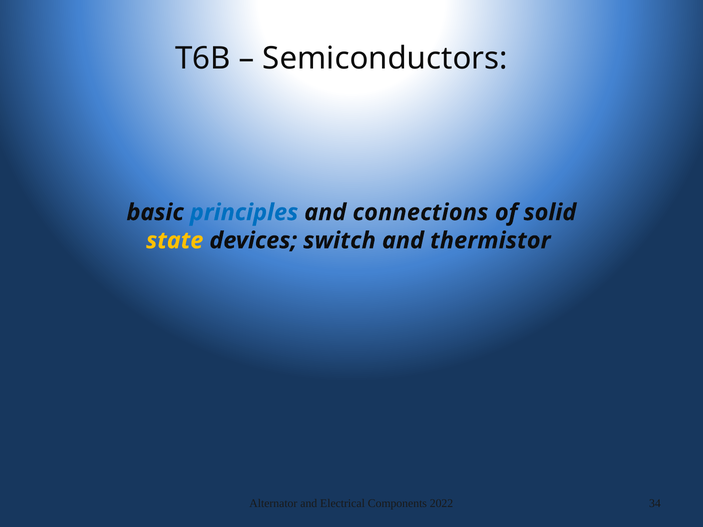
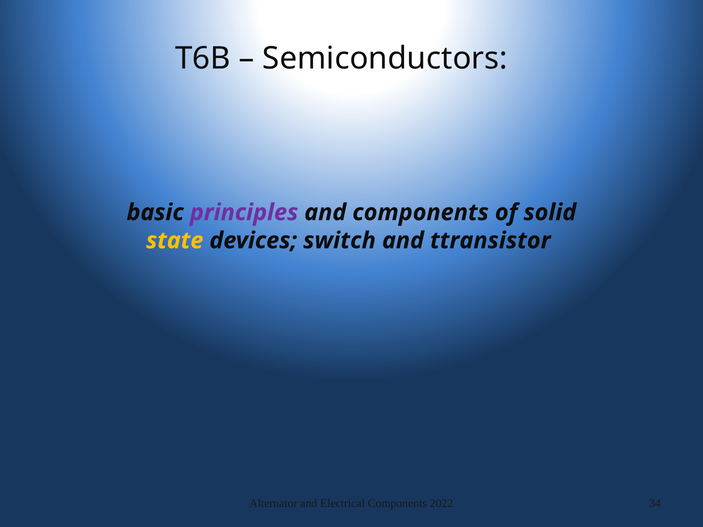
principles colour: blue -> purple
and connections: connections -> components
thermistor: thermistor -> ttransistor
